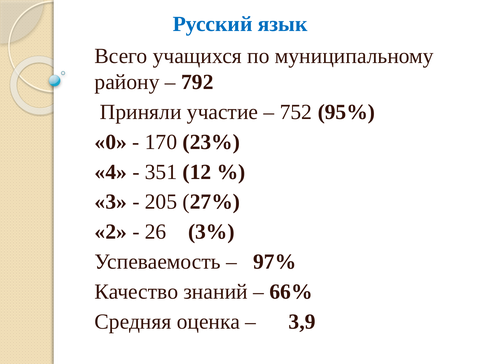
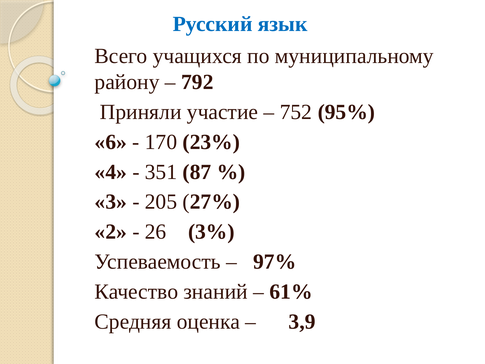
0: 0 -> 6
12: 12 -> 87
66%: 66% -> 61%
